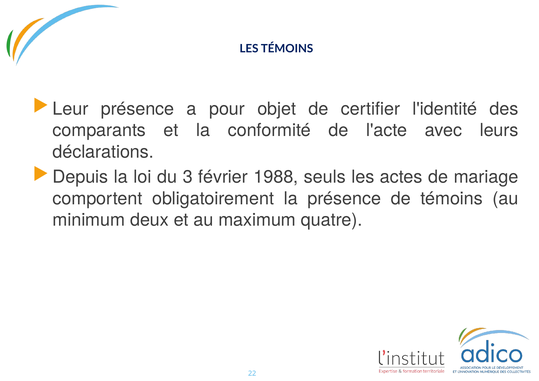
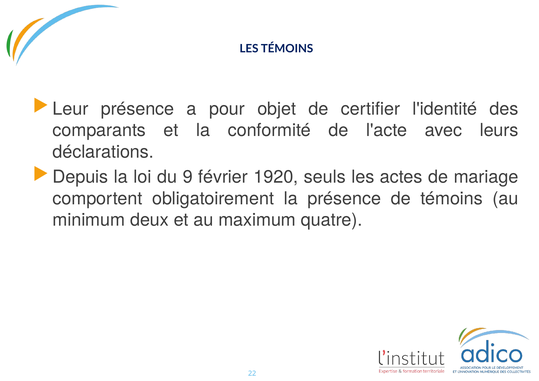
3: 3 -> 9
1988: 1988 -> 1920
